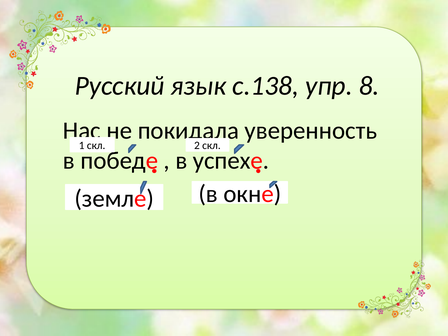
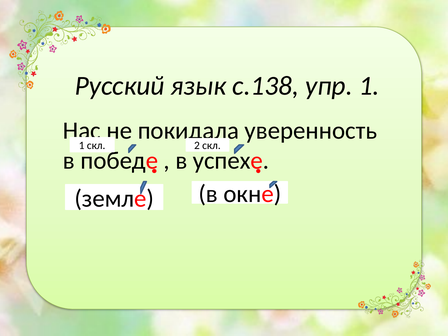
упр 8: 8 -> 1
